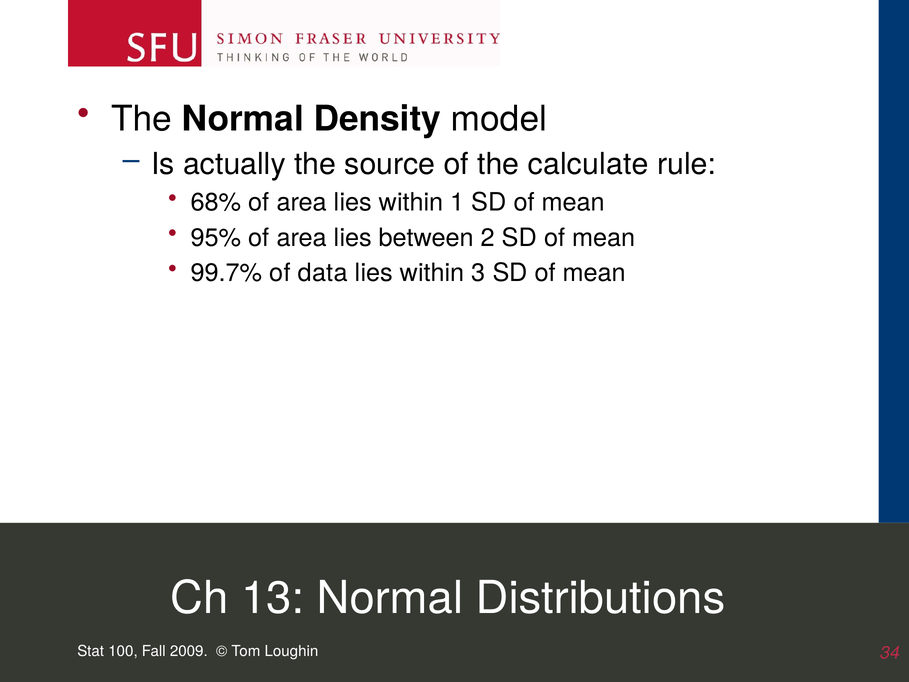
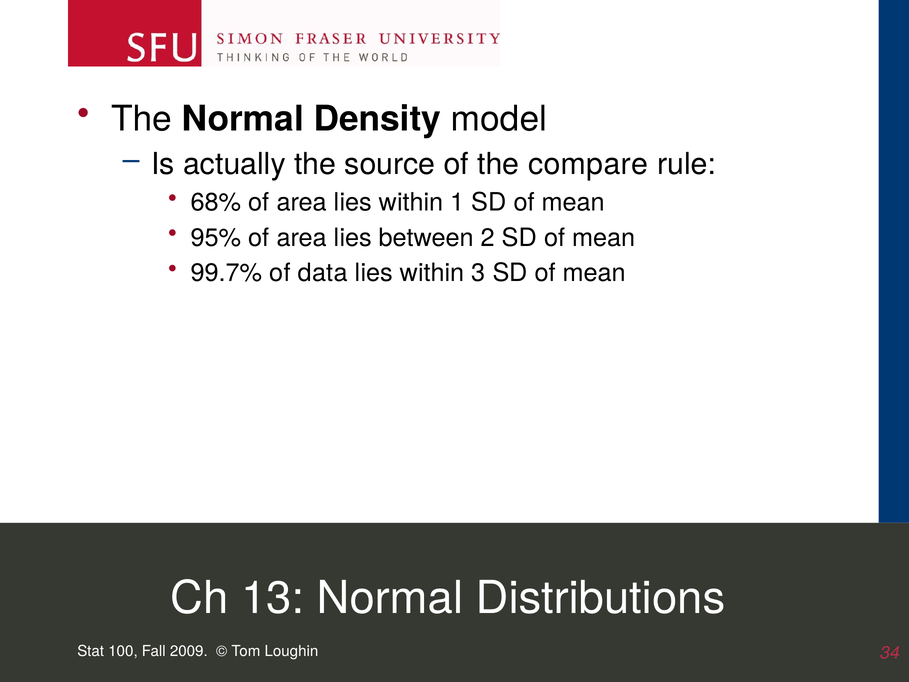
calculate: calculate -> compare
